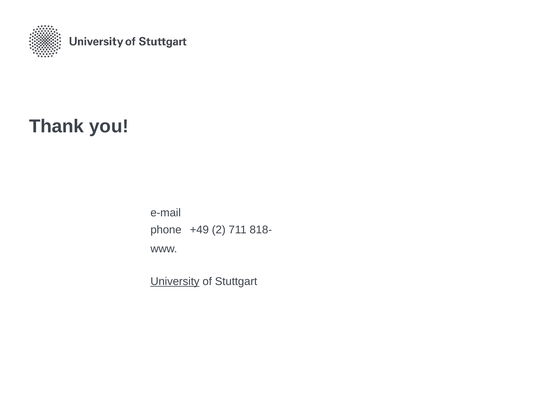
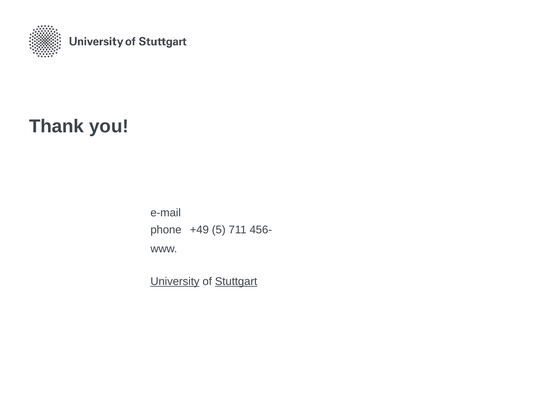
2: 2 -> 5
818-: 818- -> 456-
Stuttgart underline: none -> present
